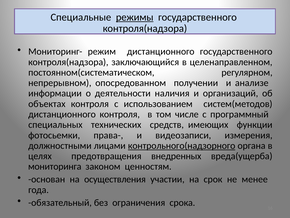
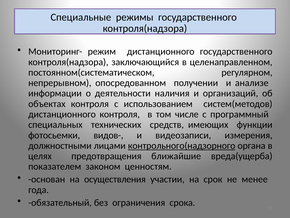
режимы underline: present -> none
права-: права- -> видов-
внедренных: внедренных -> ближайшие
мониторинга: мониторинга -> показателем
